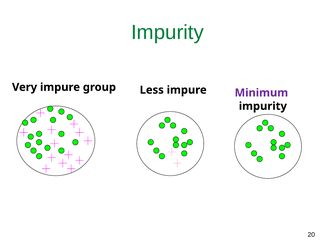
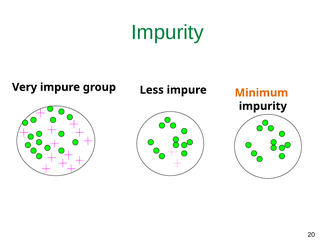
Minimum colour: purple -> orange
